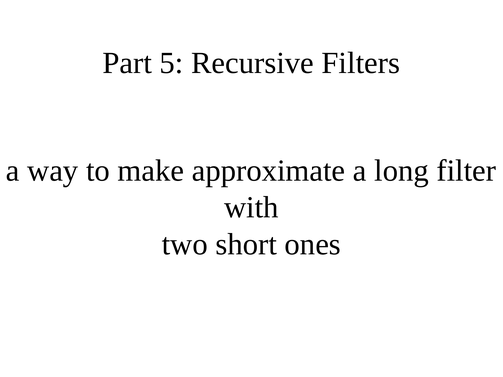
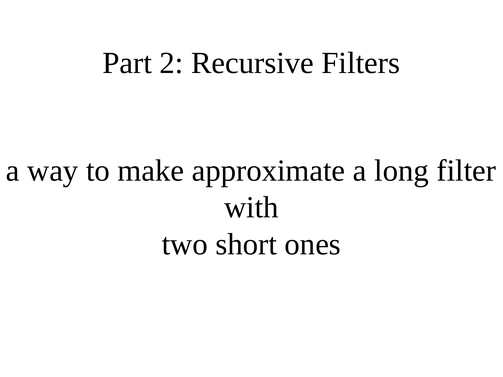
5: 5 -> 2
